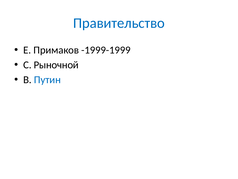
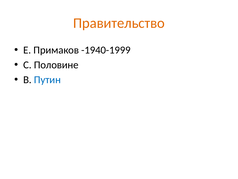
Правительство colour: blue -> orange
-1999-1999: -1999-1999 -> -1940-1999
Рыночной: Рыночной -> Половине
